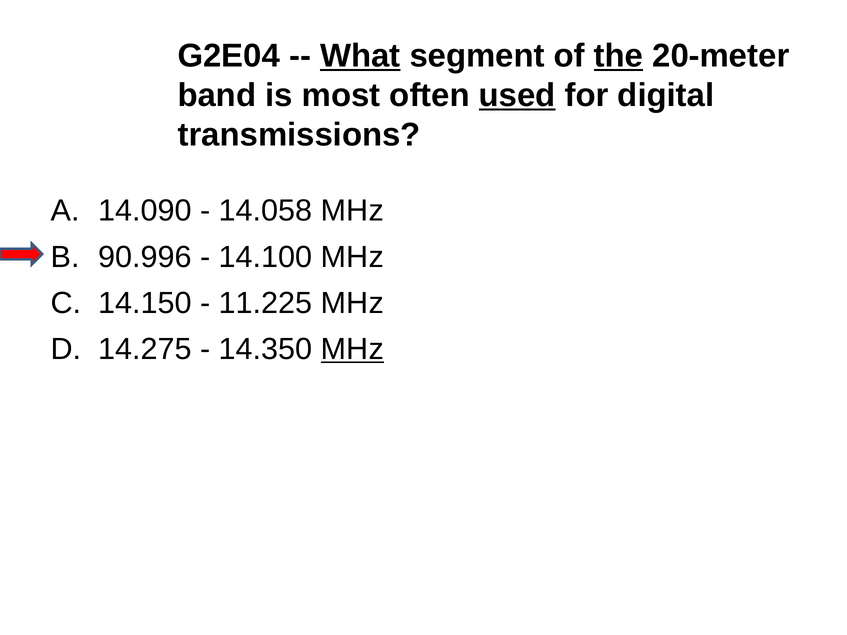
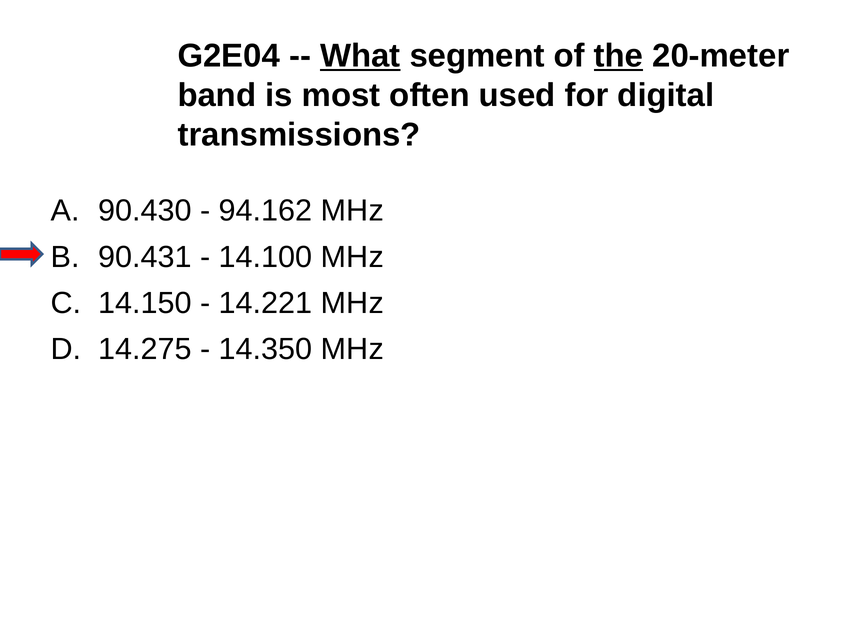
used underline: present -> none
14.090: 14.090 -> 90.430
14.058: 14.058 -> 94.162
90.996: 90.996 -> 90.431
11.225: 11.225 -> 14.221
MHz at (352, 349) underline: present -> none
